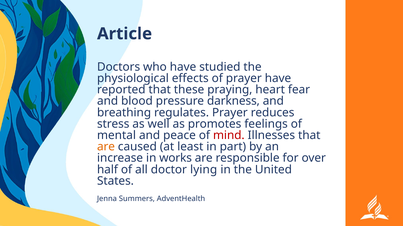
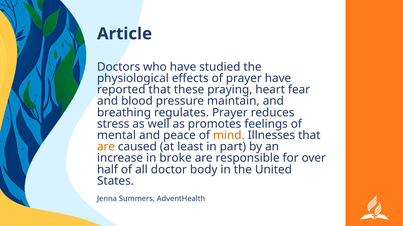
darkness: darkness -> maintain
mind colour: red -> orange
works: works -> broke
lying: lying -> body
